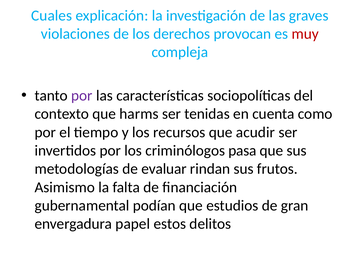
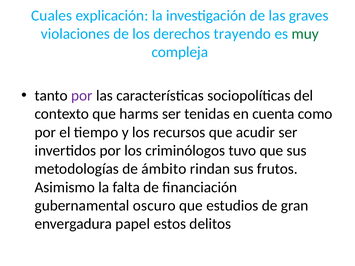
provocan: provocan -> trayendo
muy colour: red -> green
pasa: pasa -> tuvo
evaluar: evaluar -> ámbito
podían: podían -> oscuro
